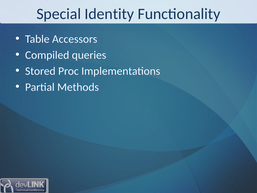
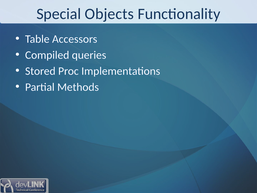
Identity: Identity -> Objects
